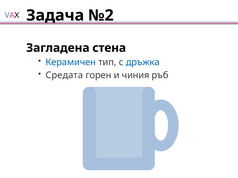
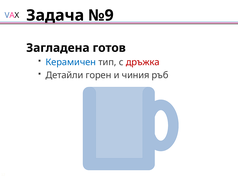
№2: №2 -> №9
стена: стена -> готов
дръжка colour: blue -> red
Средата: Средата -> Детайли
